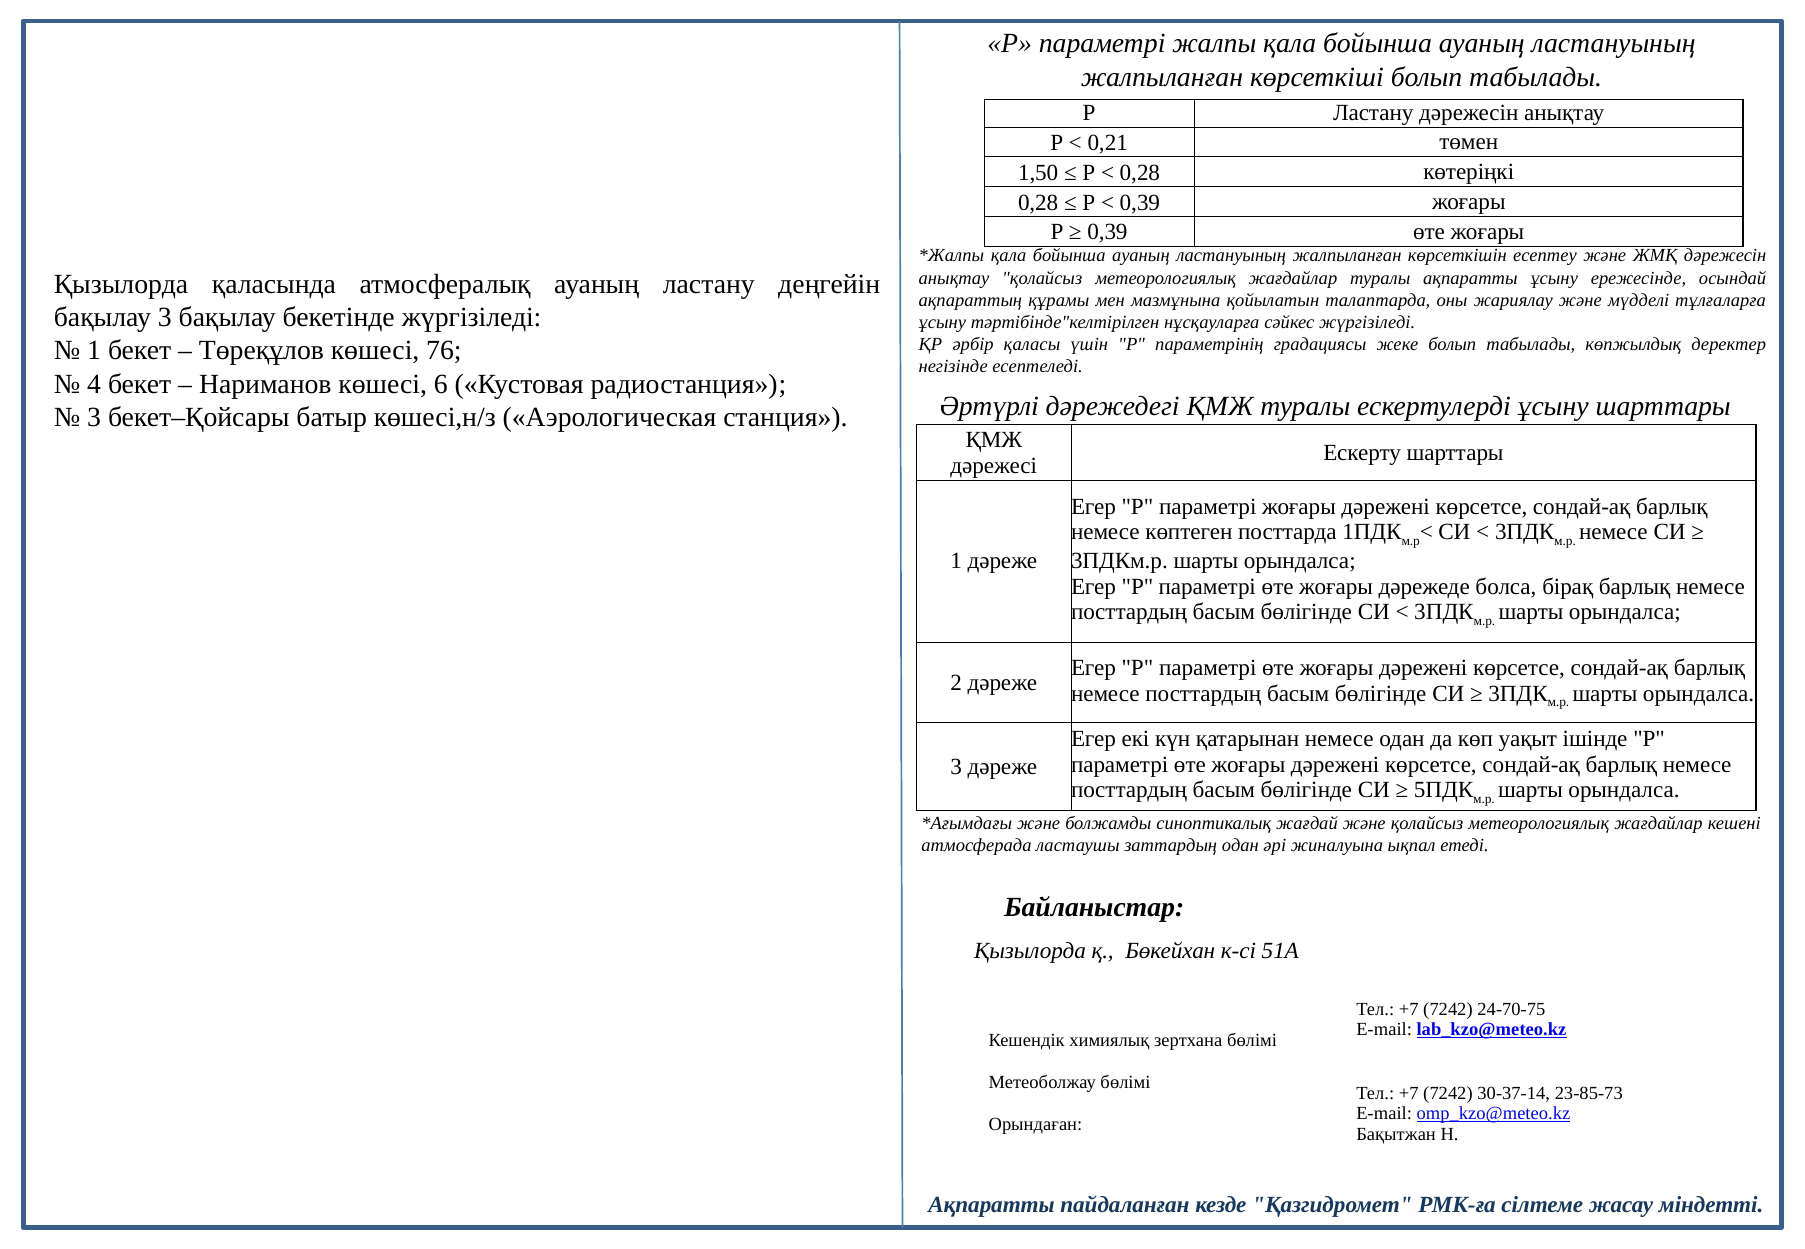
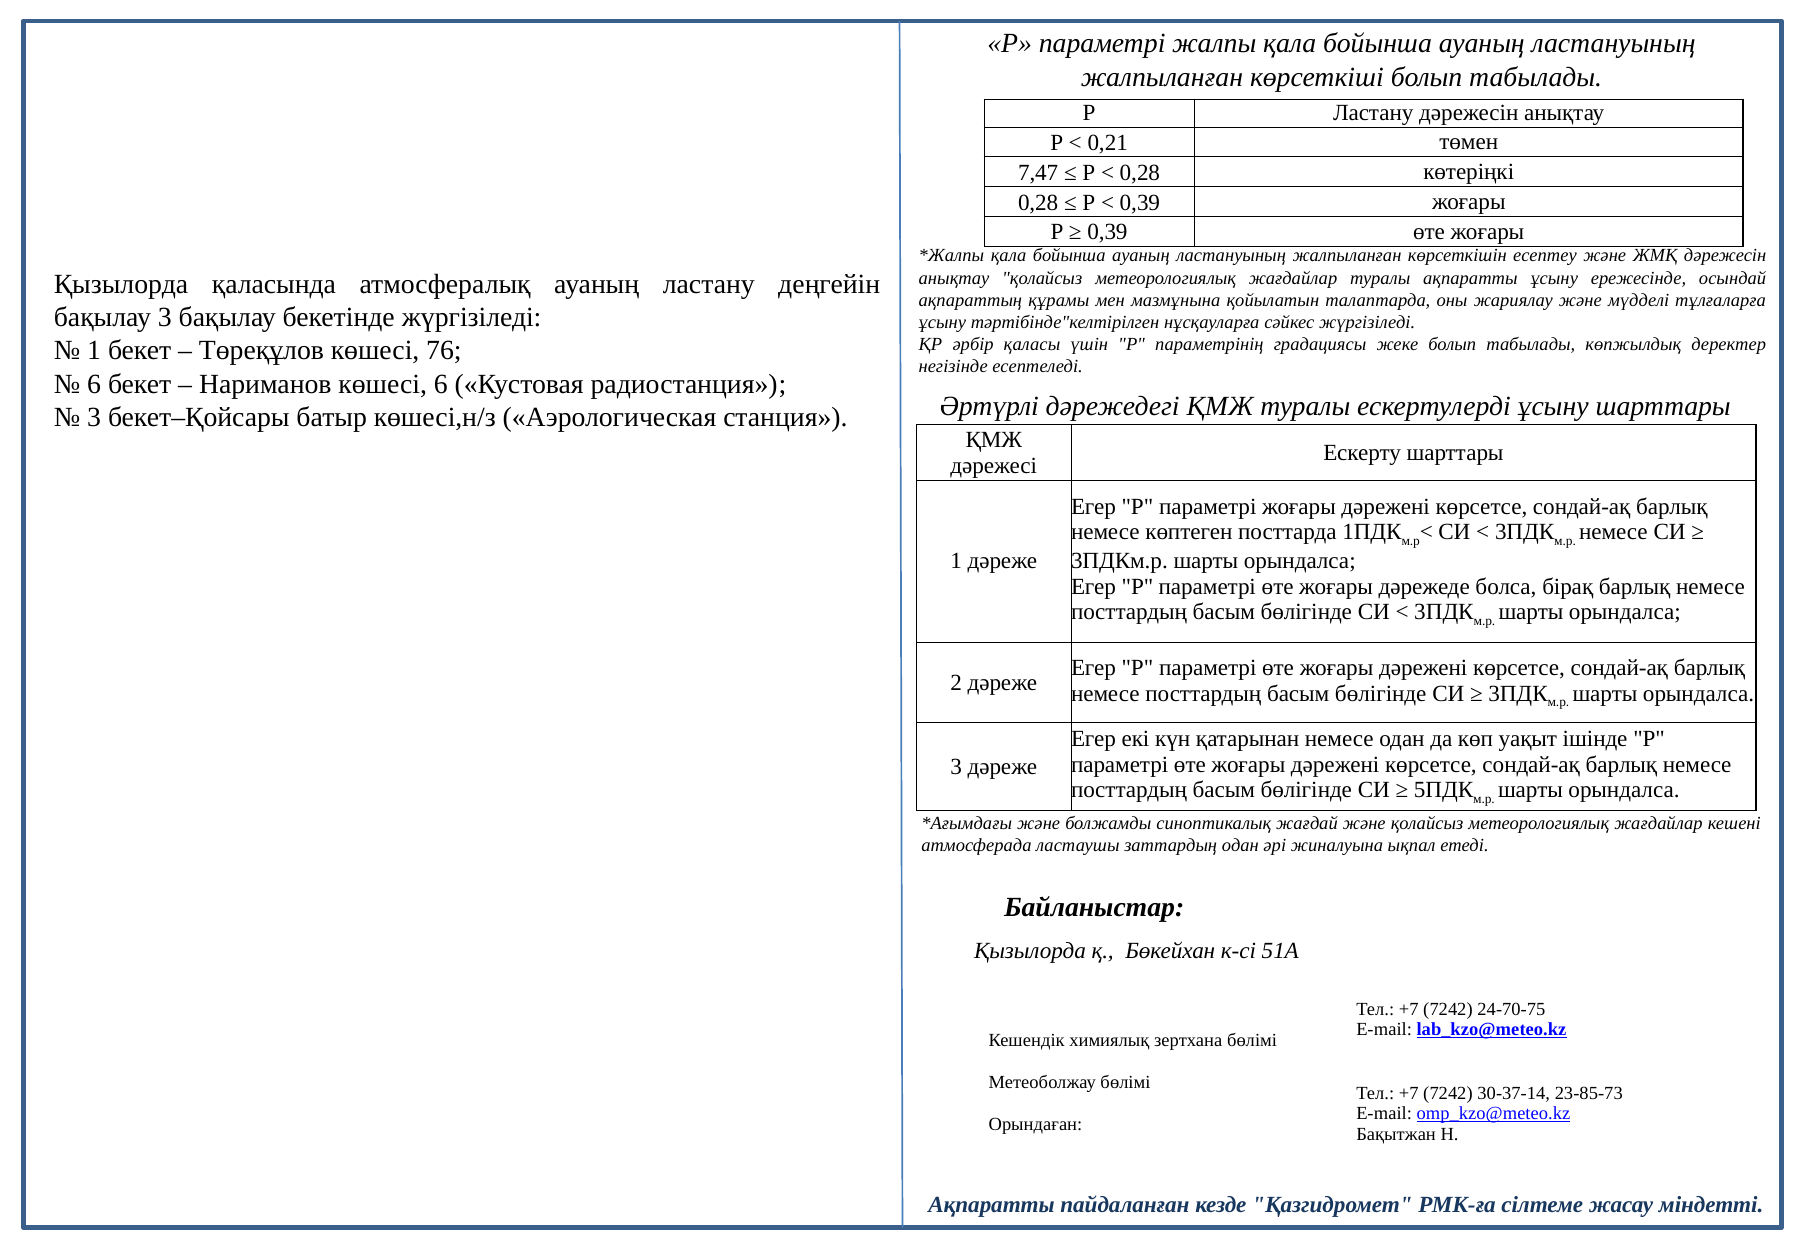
1,50: 1,50 -> 7,47
4 at (94, 384): 4 -> 6
